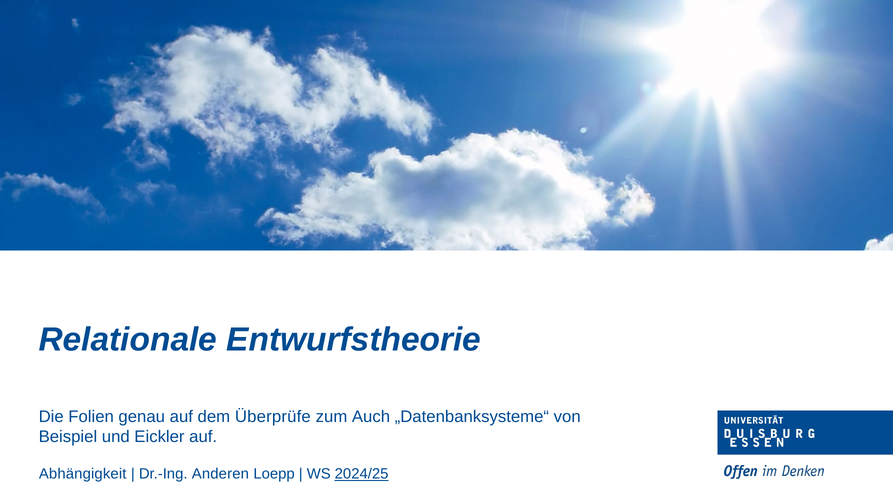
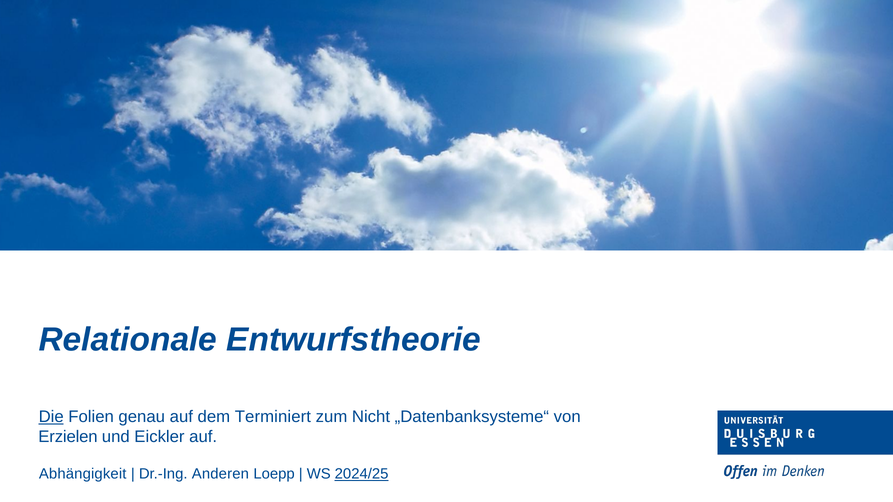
Die underline: none -> present
Überprüfe: Überprüfe -> Terminiert
Auch: Auch -> Nicht
Beispiel: Beispiel -> Erzielen
